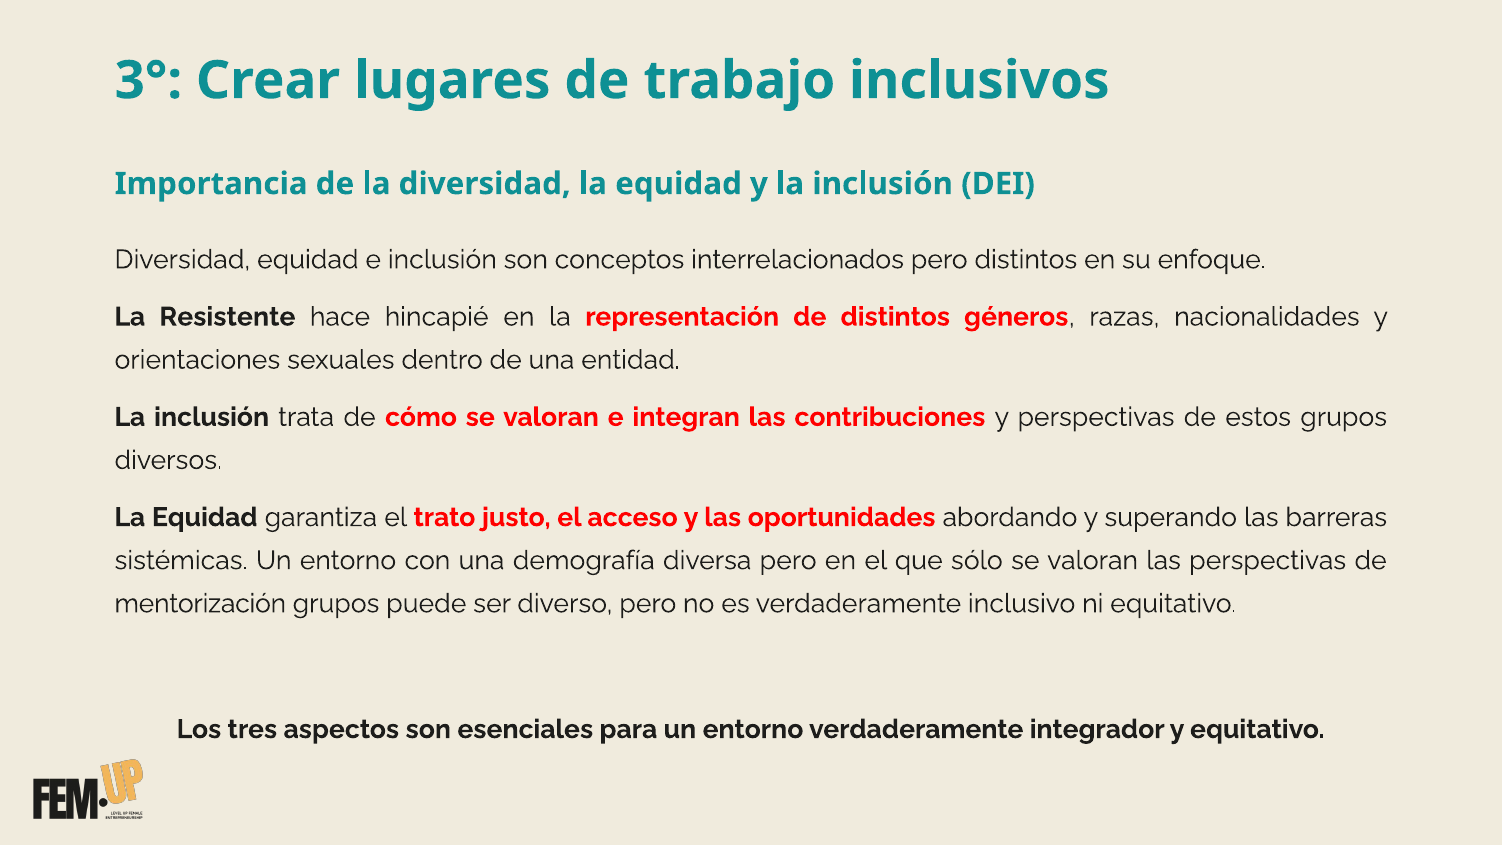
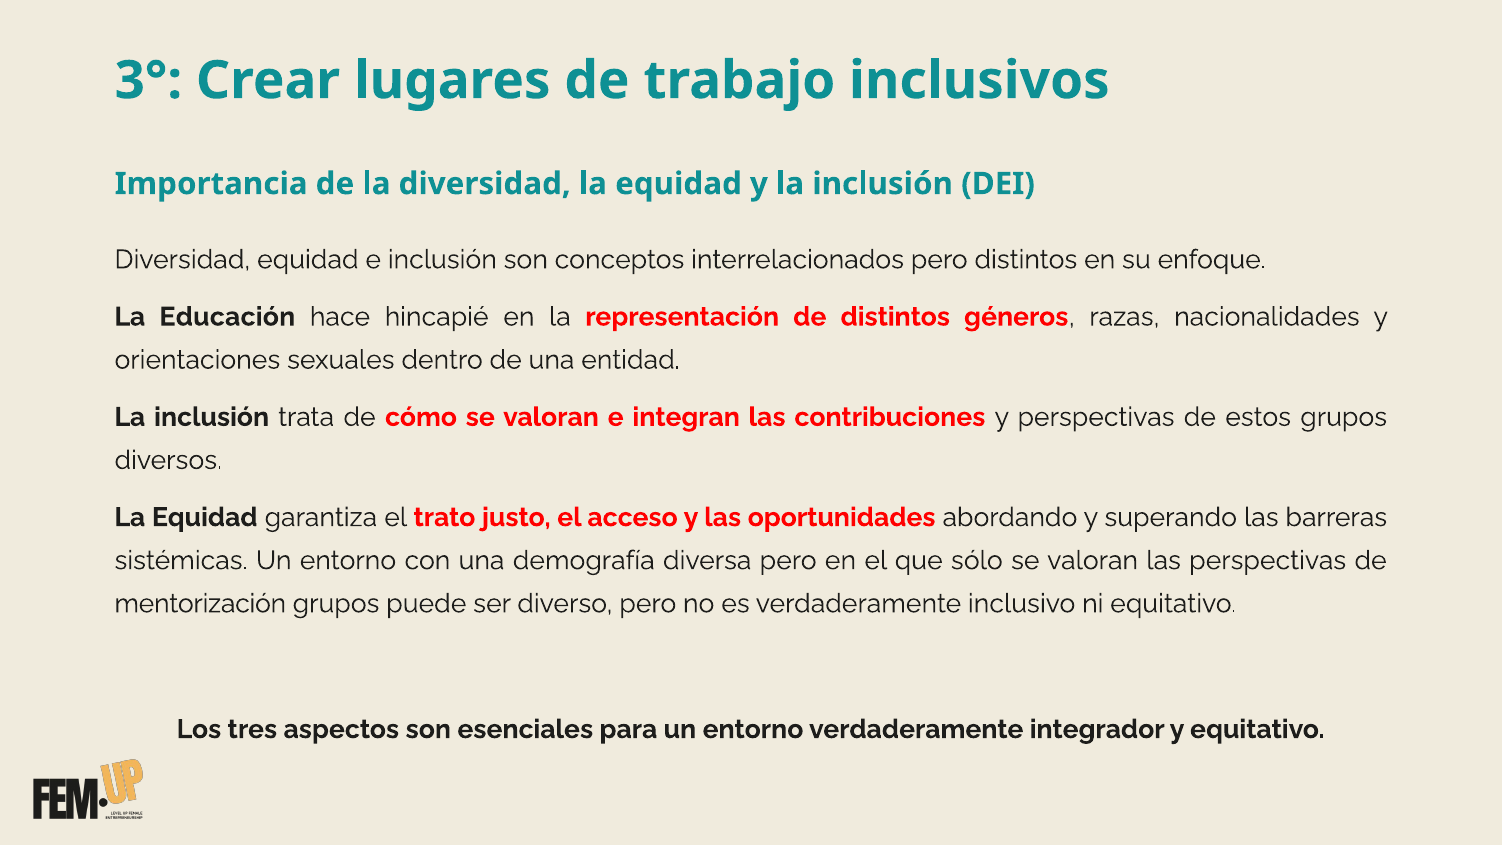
Resistente: Resistente -> Educación
